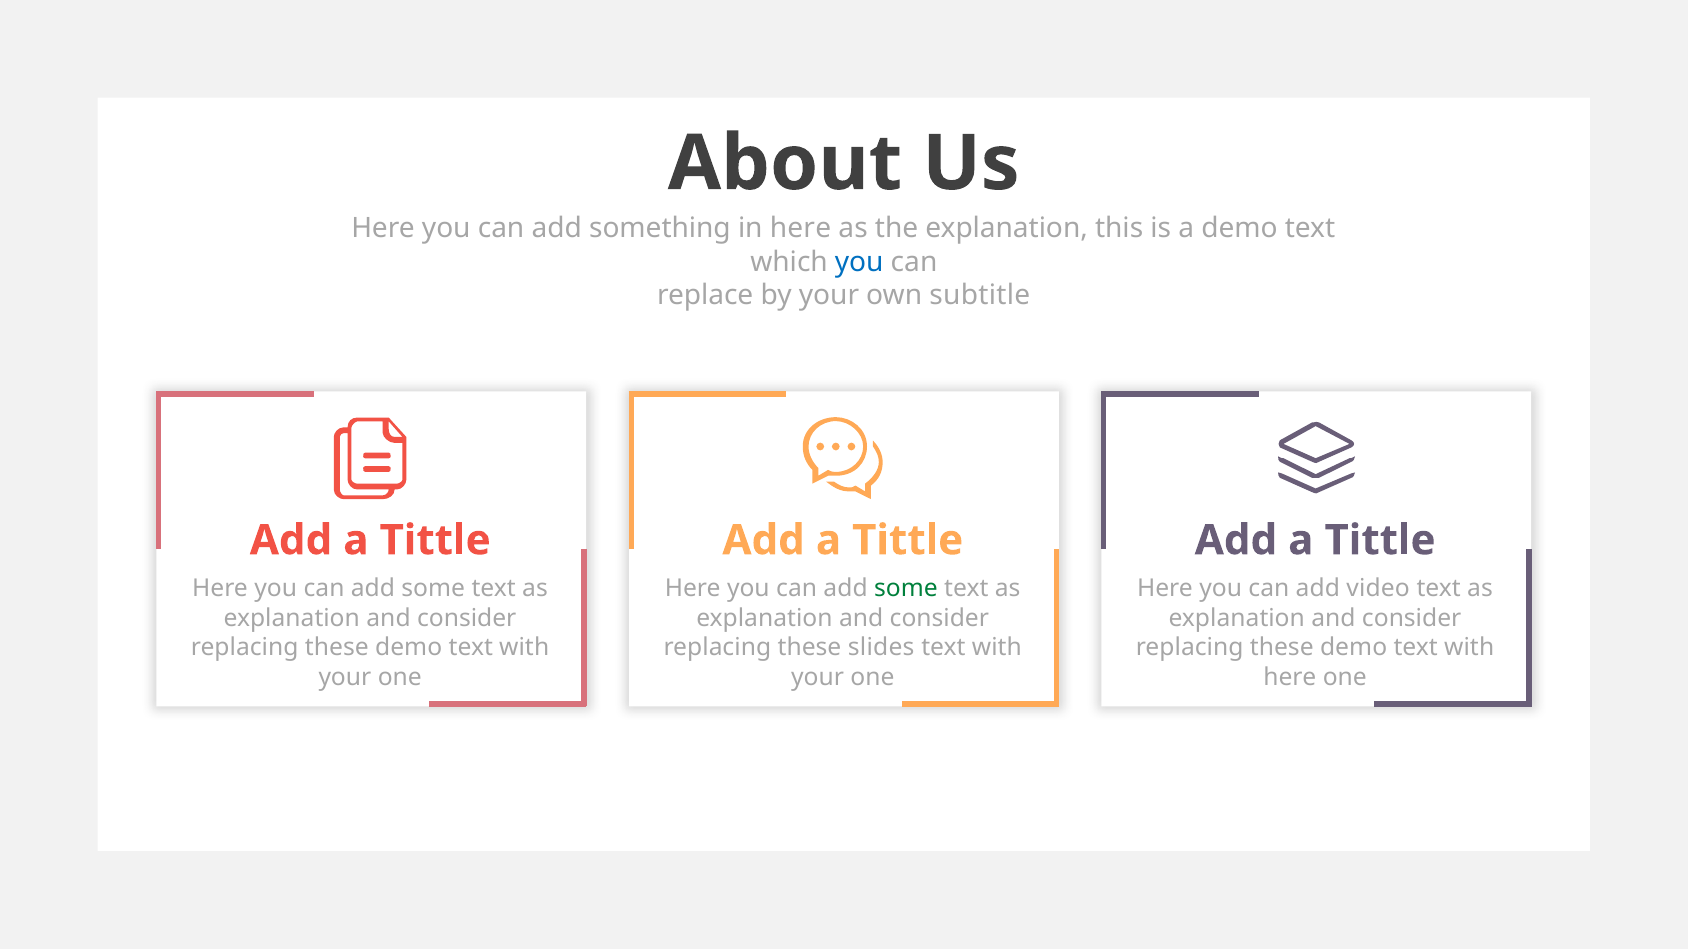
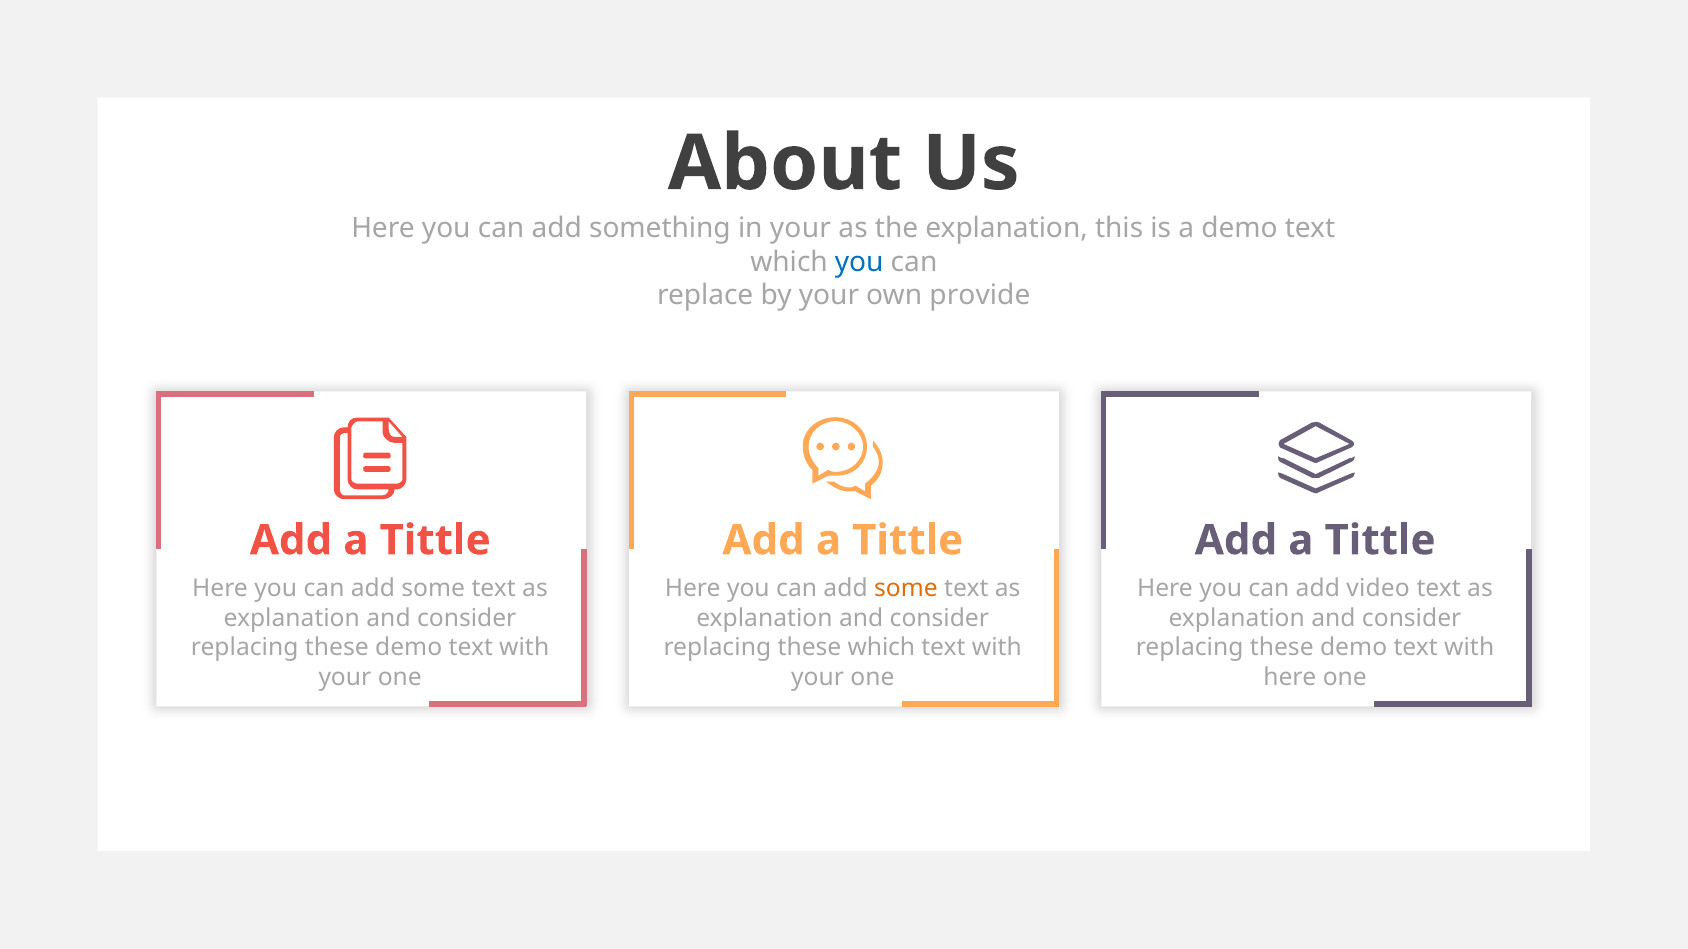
in here: here -> your
subtitle: subtitle -> provide
some at (906, 589) colour: green -> orange
these slides: slides -> which
